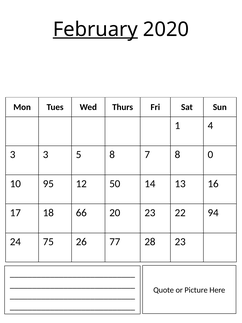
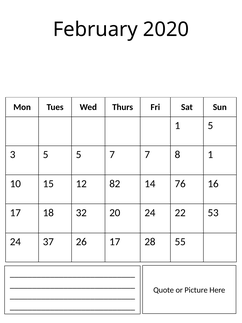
February underline: present -> none
1 4: 4 -> 5
3 3: 3 -> 5
5 8: 8 -> 7
8 0: 0 -> 1
95: 95 -> 15
50: 50 -> 82
13: 13 -> 76
66: 66 -> 32
20 23: 23 -> 24
94: 94 -> 53
75: 75 -> 37
26 77: 77 -> 17
28 23: 23 -> 55
